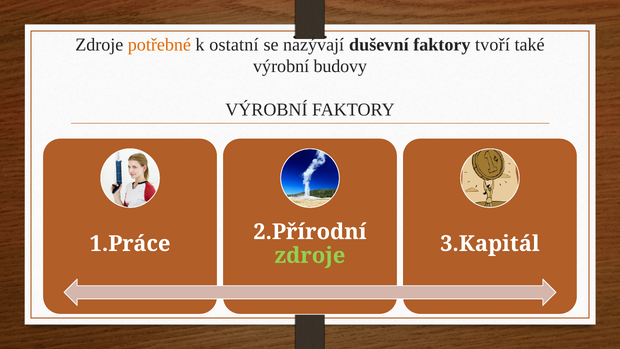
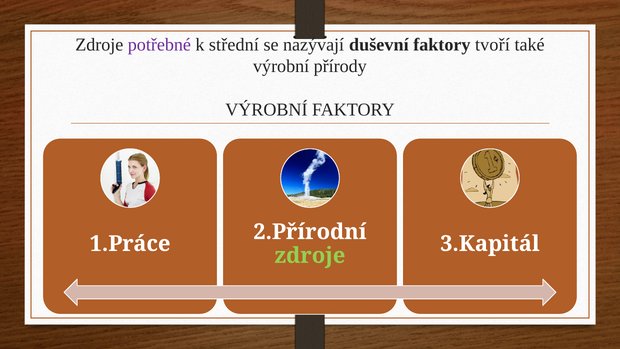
potřebné colour: orange -> purple
ostatní: ostatní -> střední
budovy: budovy -> přírody
